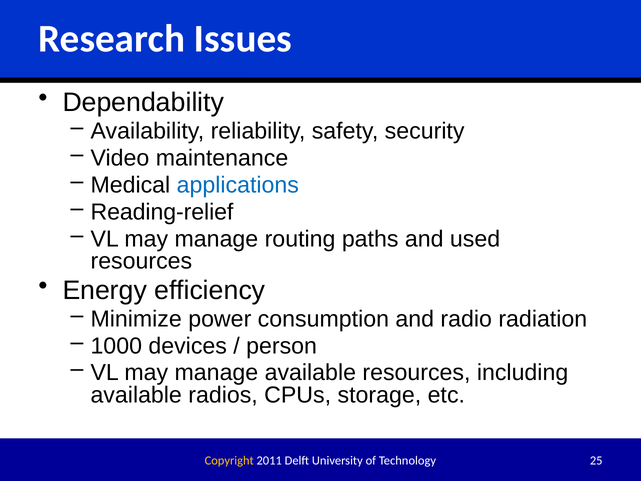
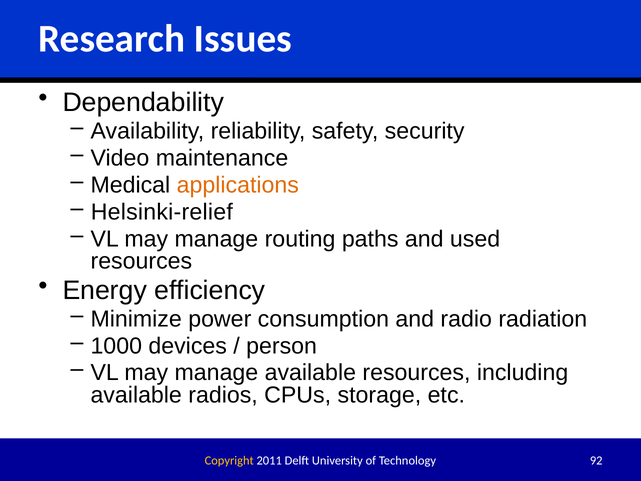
applications colour: blue -> orange
Reading-relief: Reading-relief -> Helsinki-relief
25: 25 -> 92
